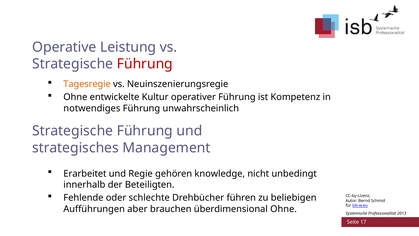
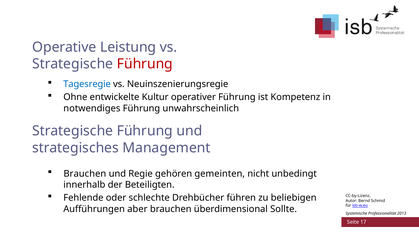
Tagesregie colour: orange -> blue
Erarbeitet at (85, 173): Erarbeitet -> Brauchen
knowledge: knowledge -> gemeinten
überdimensional Ohne: Ohne -> Sollte
